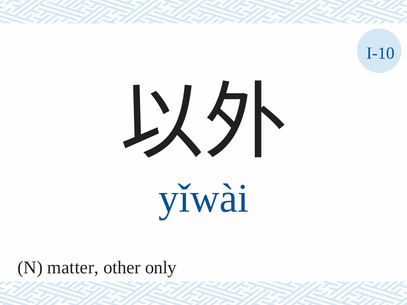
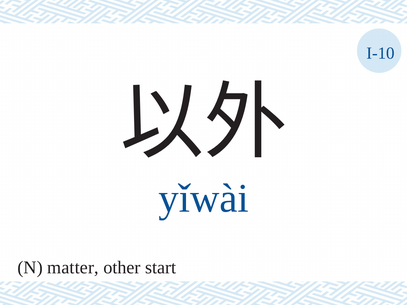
only: only -> start
